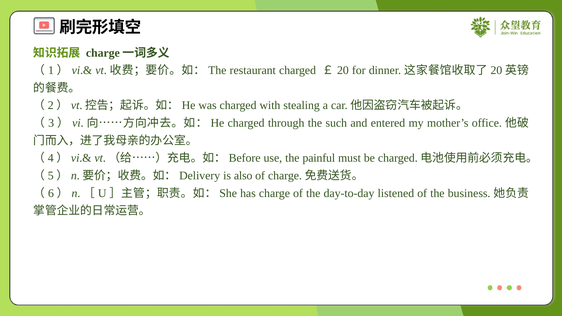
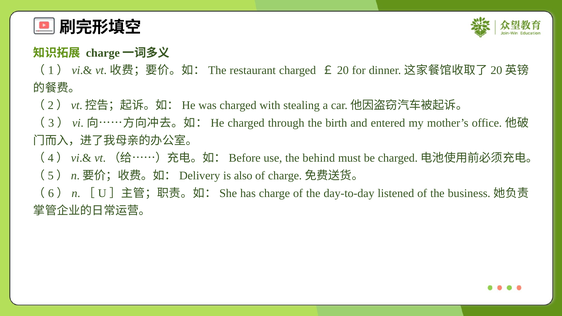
such: such -> birth
painful: painful -> behind
